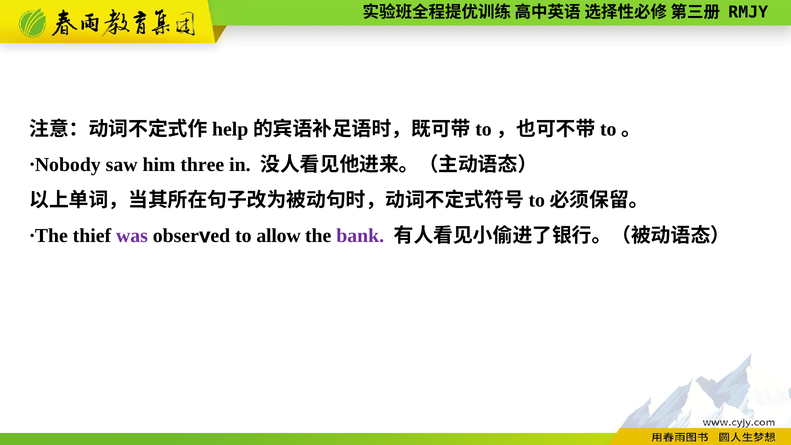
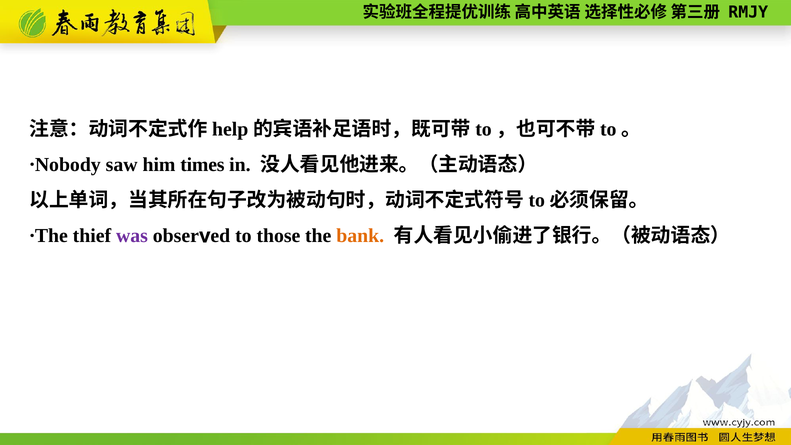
three: three -> times
allow: allow -> those
bank colour: purple -> orange
